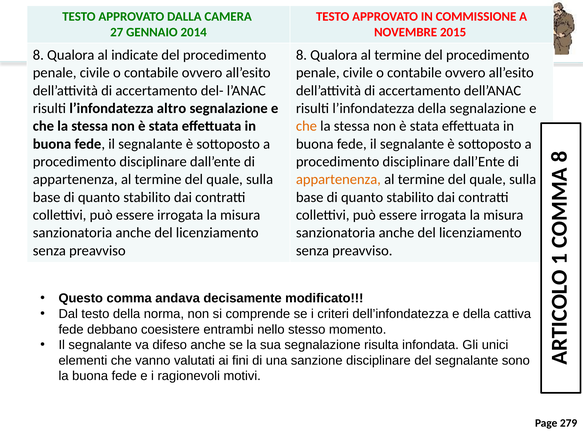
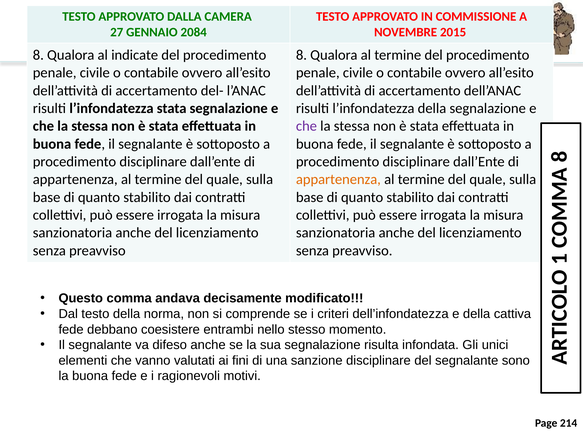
2014: 2014 -> 2084
l’infondatezza altro: altro -> stata
che at (306, 126) colour: orange -> purple
279: 279 -> 214
